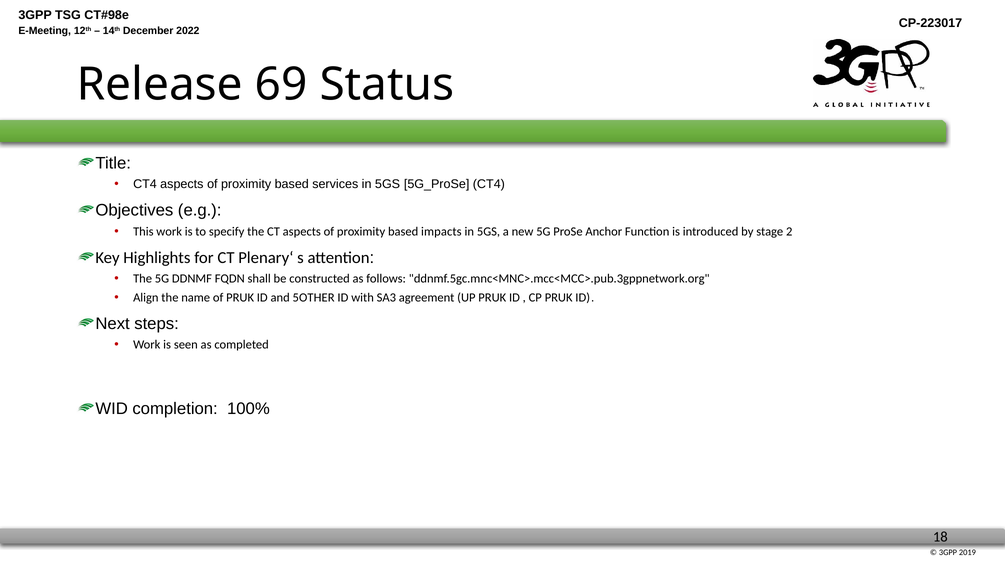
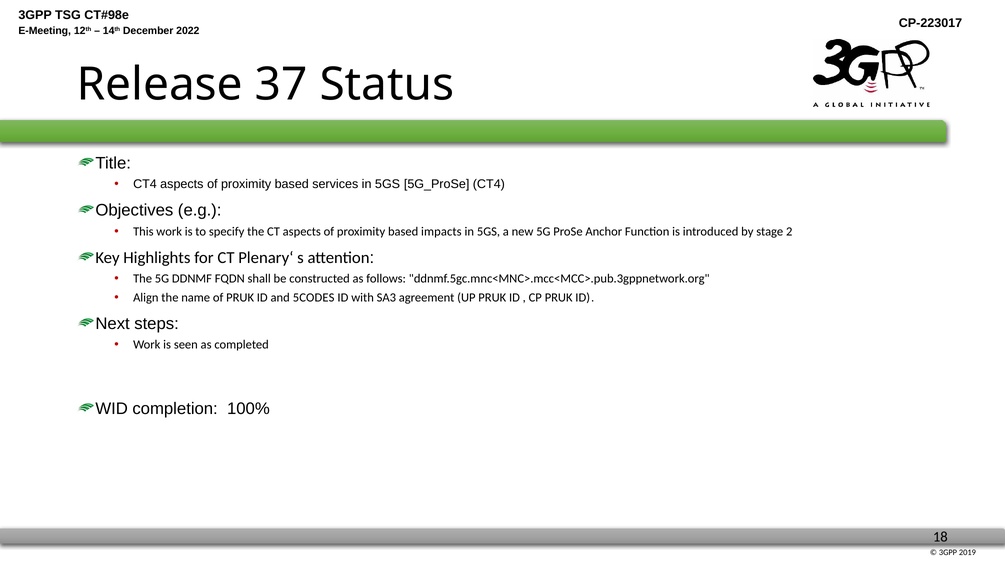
69: 69 -> 37
5OTHER: 5OTHER -> 5CODES
